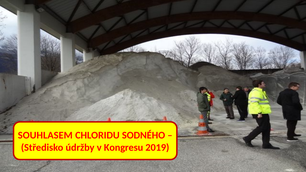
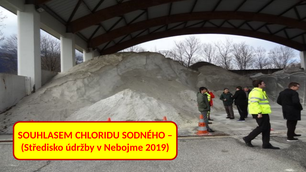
Kongresu: Kongresu -> Nebojme
